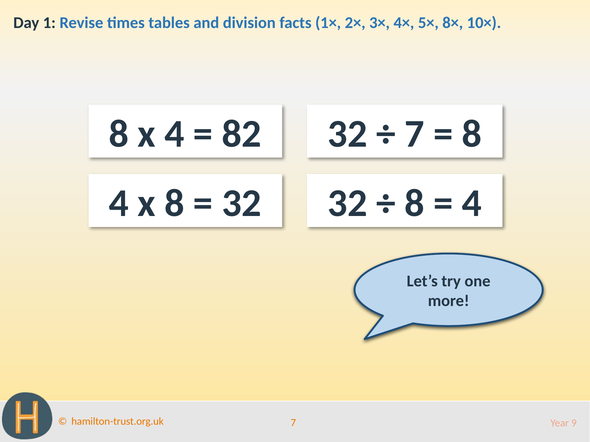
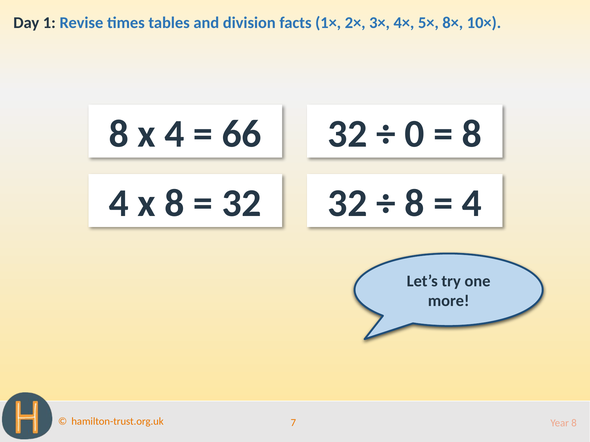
82: 82 -> 66
7 at (415, 134): 7 -> 0
Year 9: 9 -> 8
